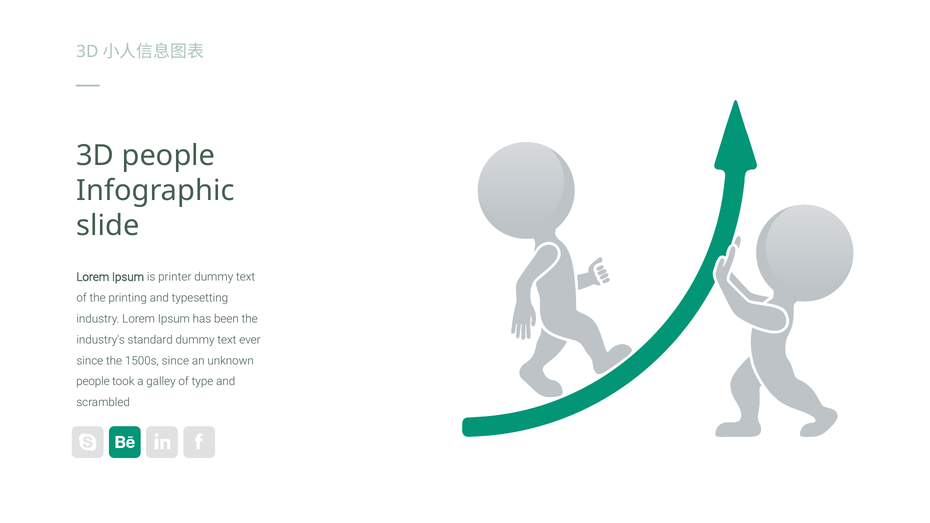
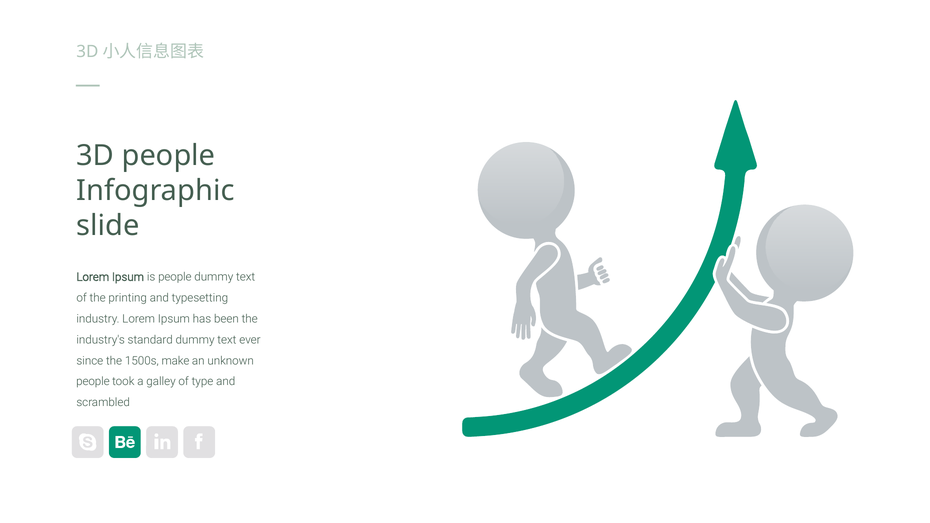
is printer: printer -> people
1500s since: since -> make
